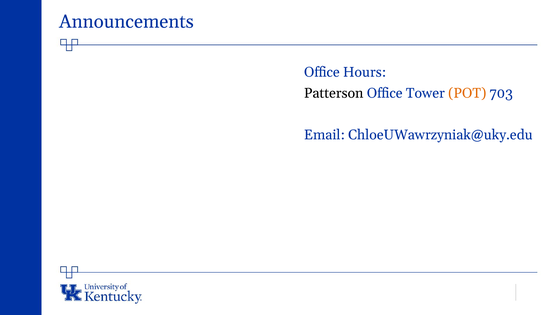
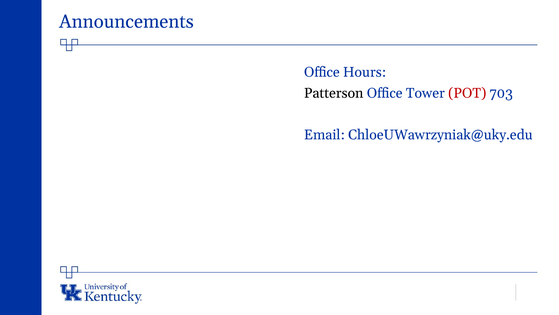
POT colour: orange -> red
